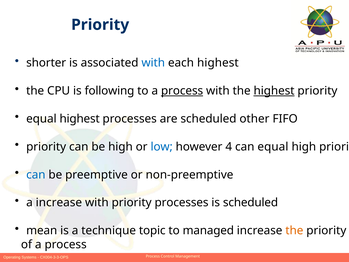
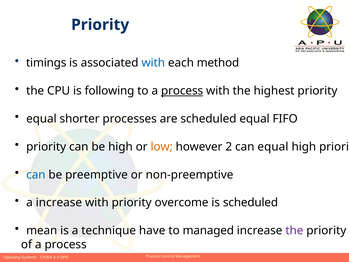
shorter: shorter -> timings
each highest: highest -> method
highest at (274, 91) underline: present -> none
equal highest: highest -> shorter
scheduled other: other -> equal
low colour: blue -> orange
4: 4 -> 2
priority processes: processes -> overcome
topic: topic -> have
the at (294, 230) colour: orange -> purple
